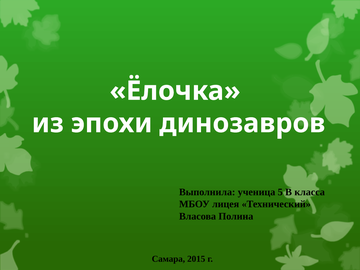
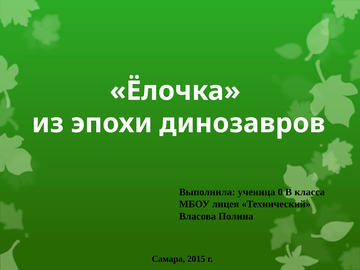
5: 5 -> 0
